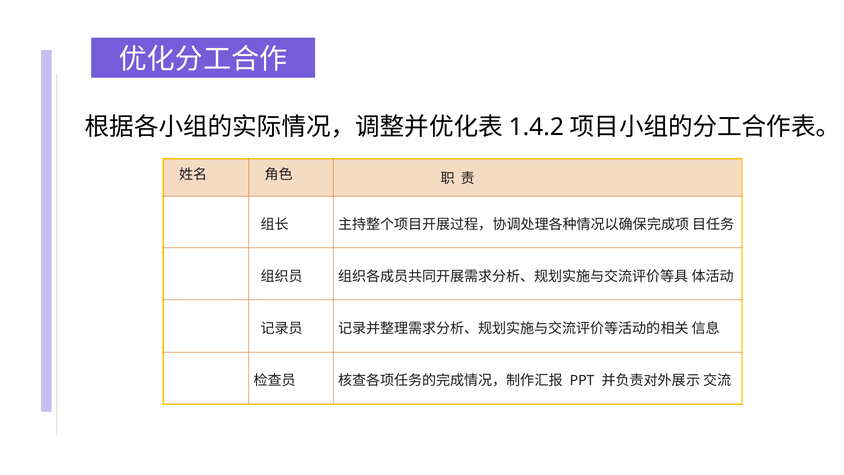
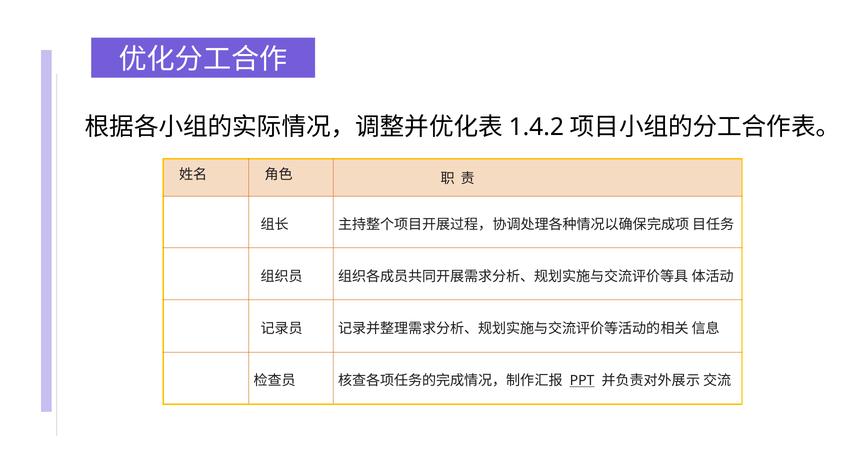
PPT underline: none -> present
